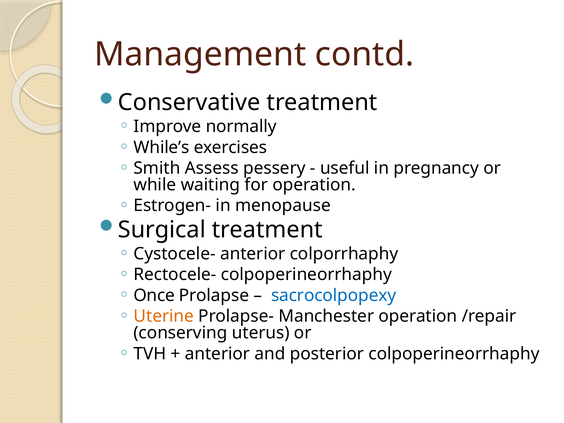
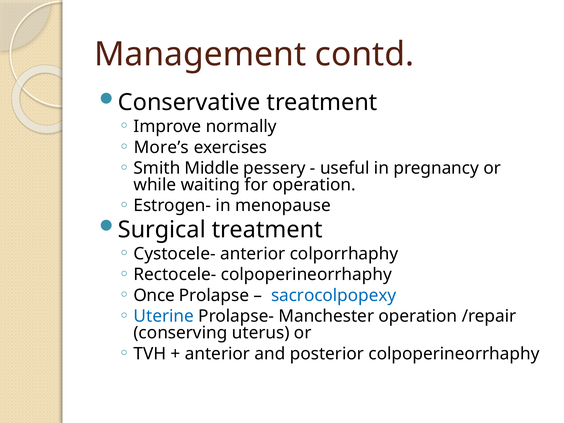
While’s: While’s -> More’s
Assess: Assess -> Middle
Uterine colour: orange -> blue
